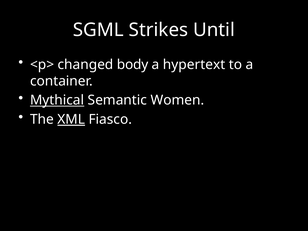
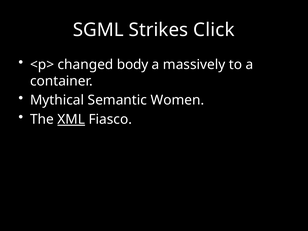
Until: Until -> Click
hypertext: hypertext -> massively
Mythical underline: present -> none
